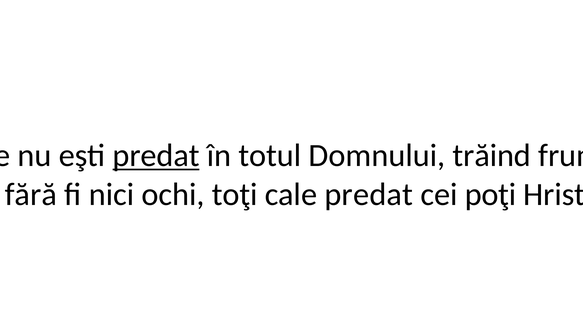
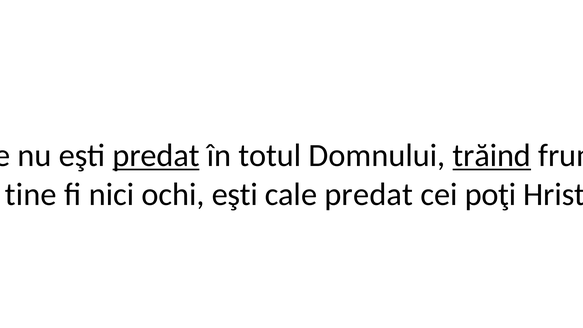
trăind underline: none -> present
fără: fără -> tine
ochi toţi: toţi -> eşti
